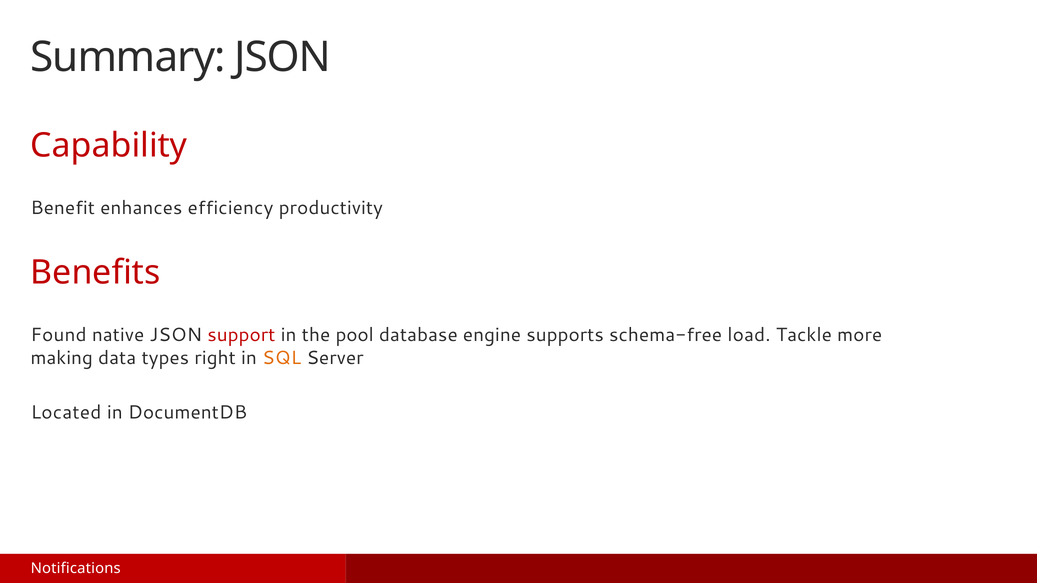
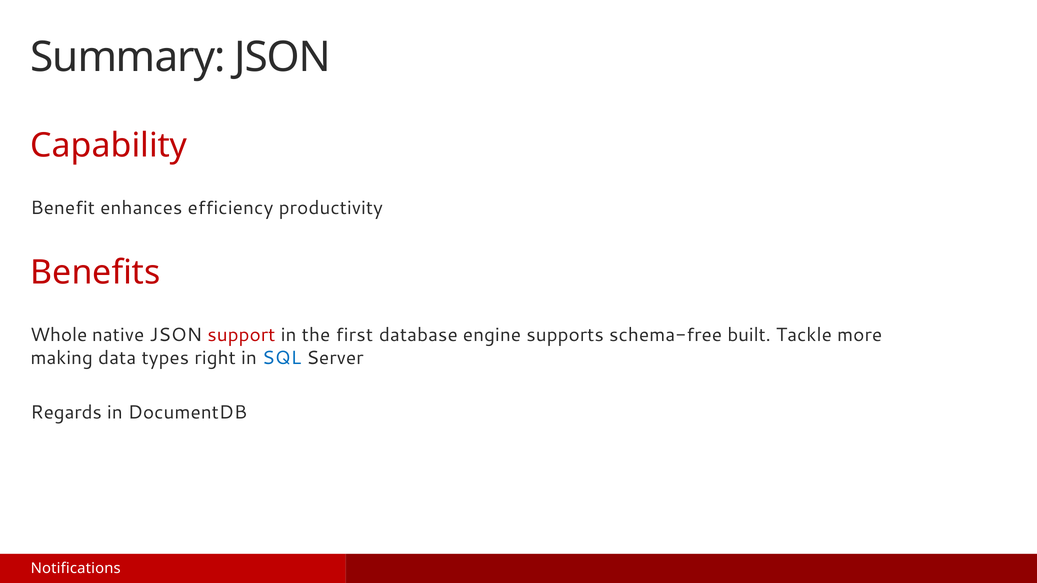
Found: Found -> Whole
pool: pool -> first
load: load -> built
SQL colour: orange -> blue
Located: Located -> Regards
